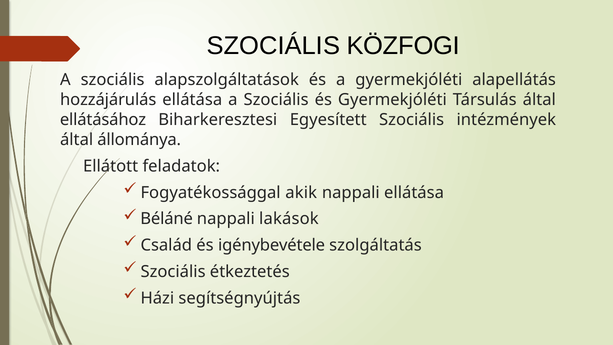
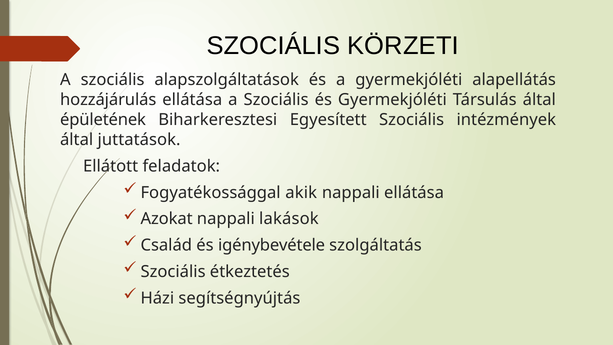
KÖZFOGI: KÖZFOGI -> KÖRZETI
ellátásához: ellátásához -> épületének
állománya: állománya -> juttatások
Béláné: Béláné -> Azokat
